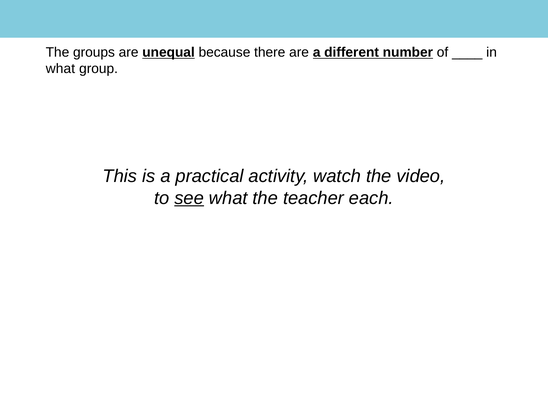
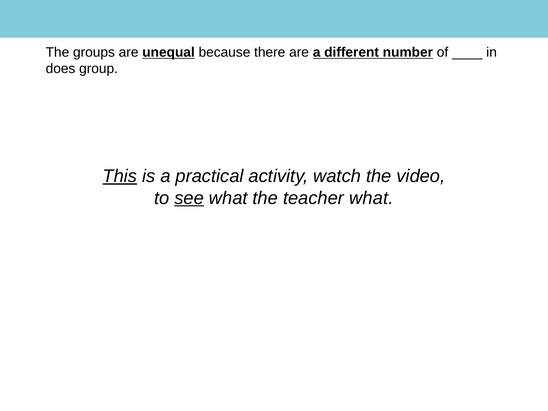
what at (60, 69): what -> does
This underline: none -> present
teacher each: each -> what
